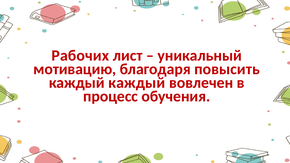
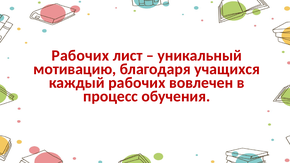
повысить: повысить -> учащихся
каждый каждый: каждый -> рабочих
